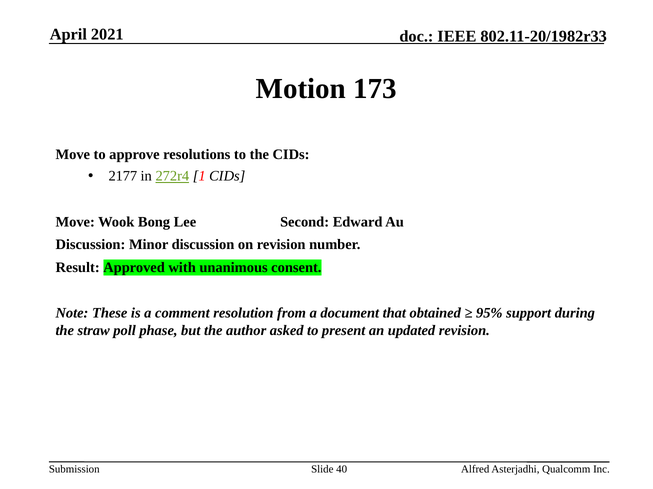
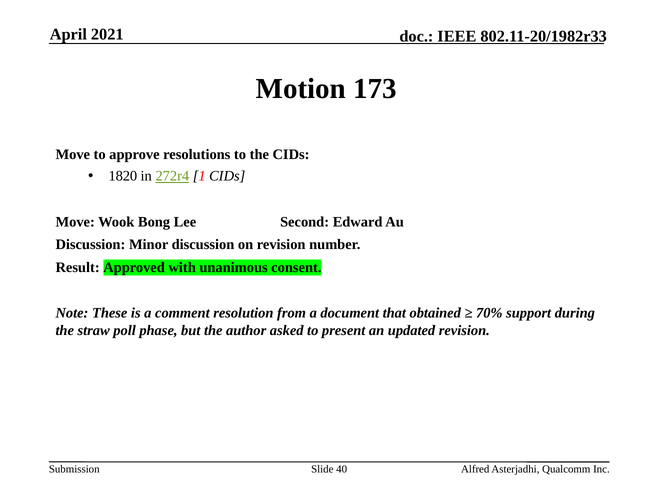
2177: 2177 -> 1820
95%: 95% -> 70%
